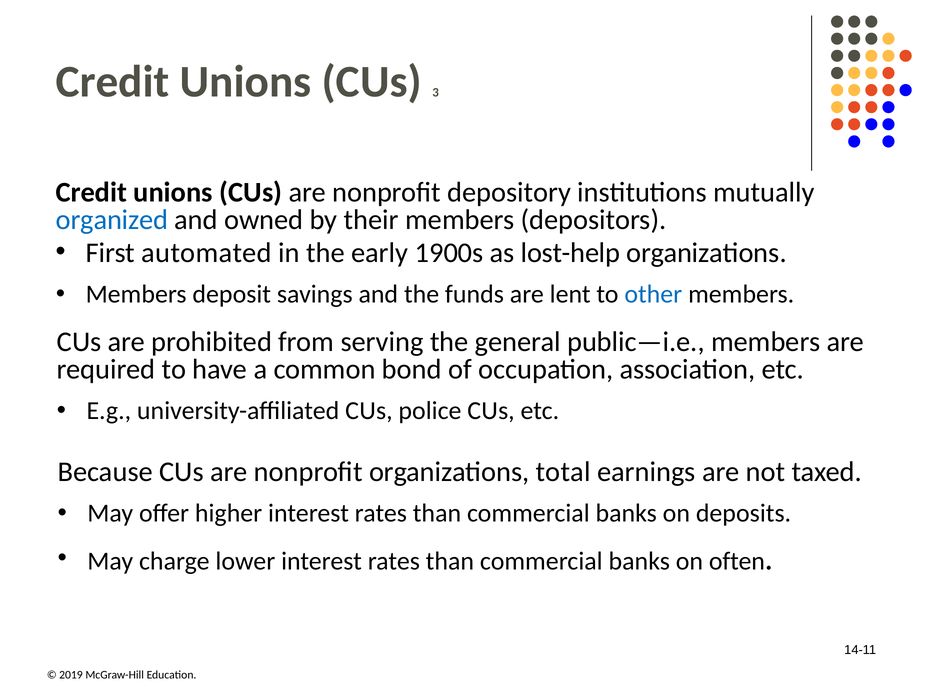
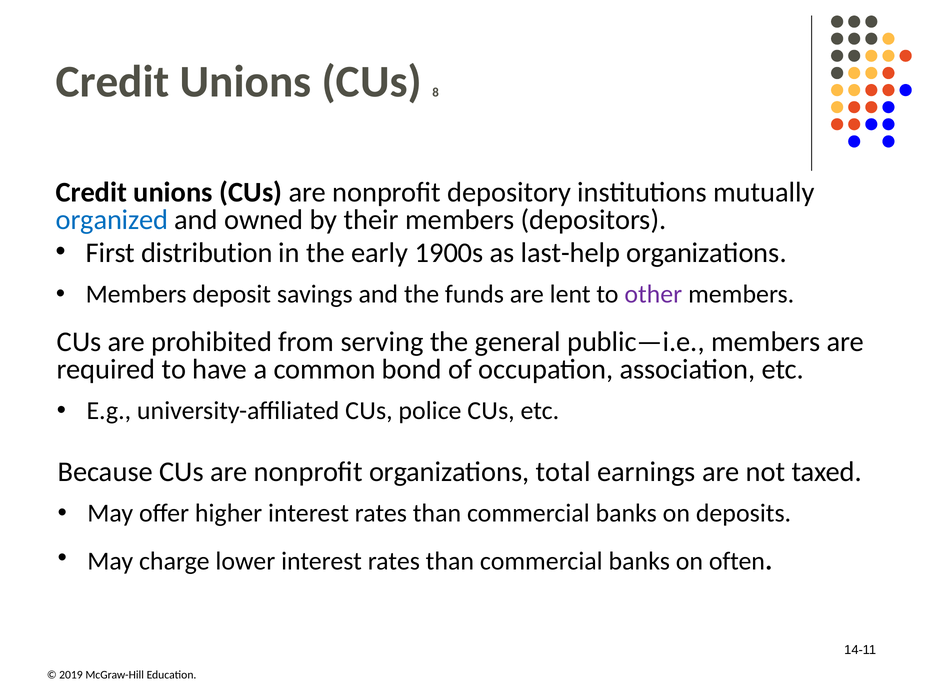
3: 3 -> 8
automated: automated -> distribution
lost-help: lost-help -> last-help
other colour: blue -> purple
